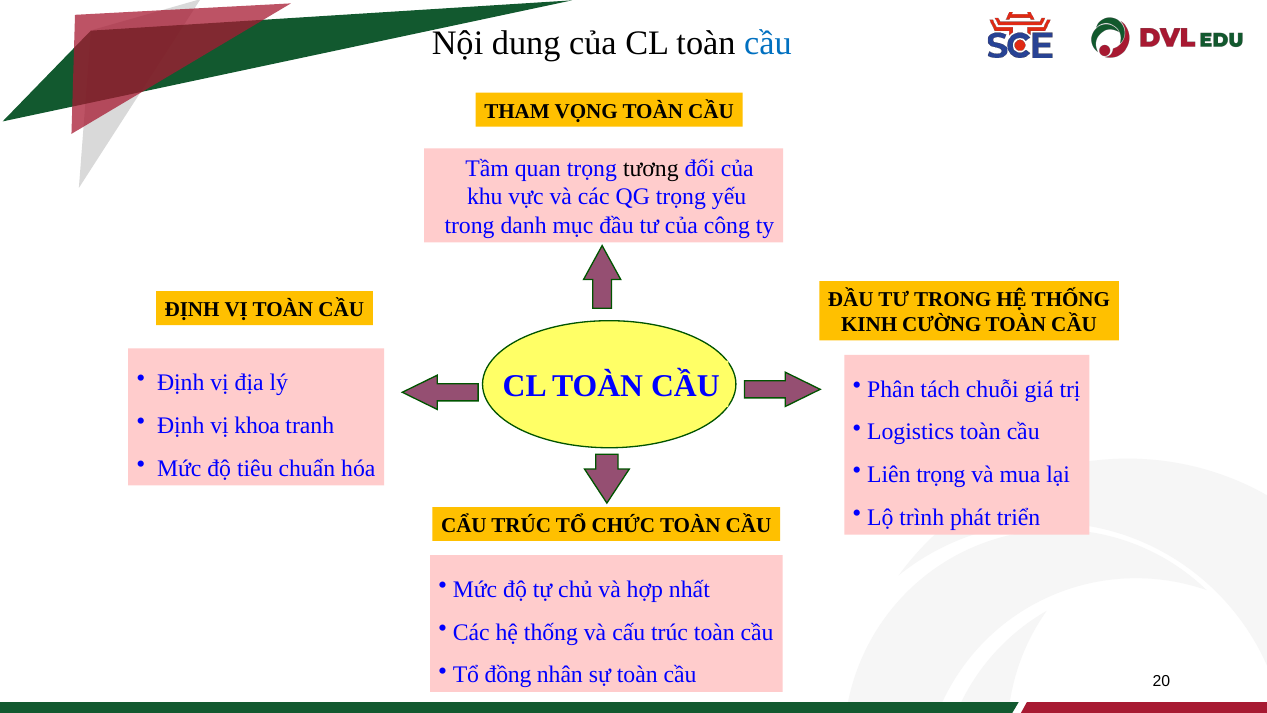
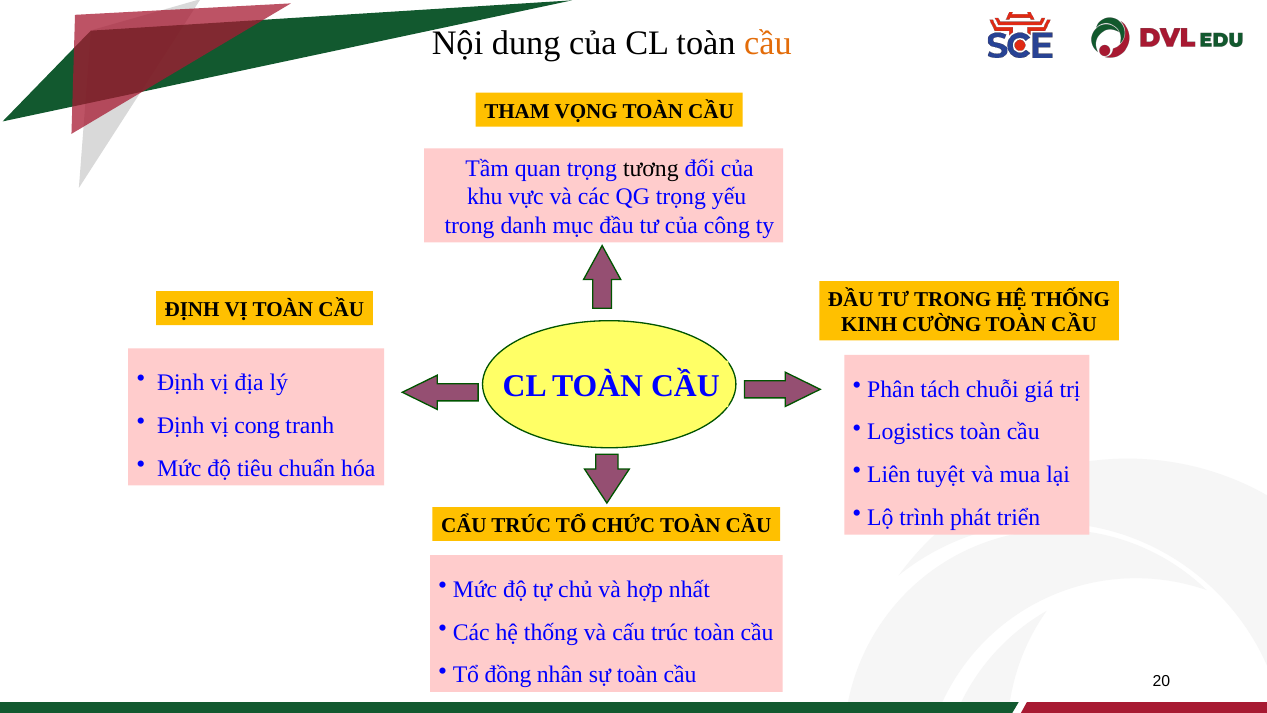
cầu at (768, 43) colour: blue -> orange
khoa: khoa -> cong
Liên trọng: trọng -> tuyệt
